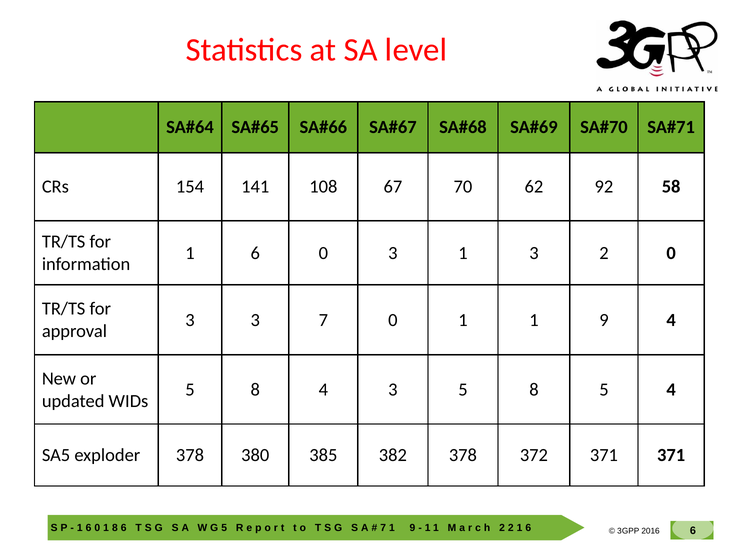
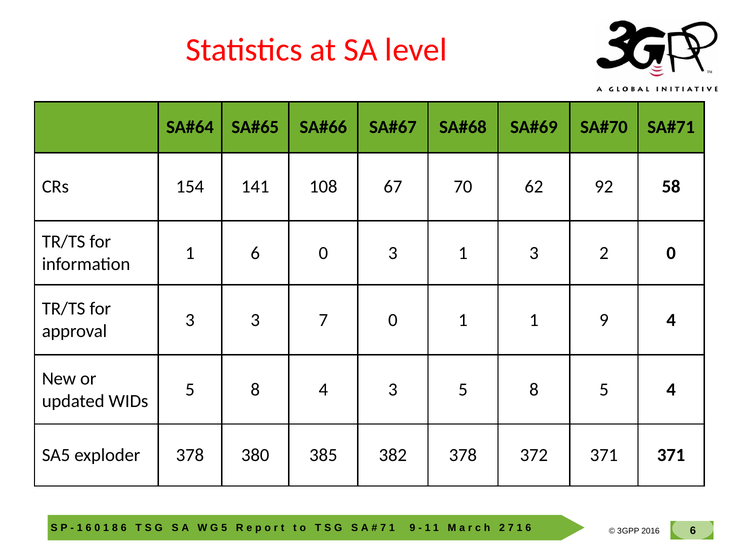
2 2: 2 -> 7
